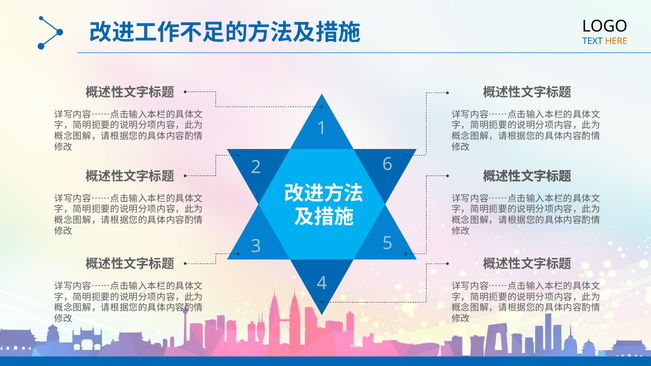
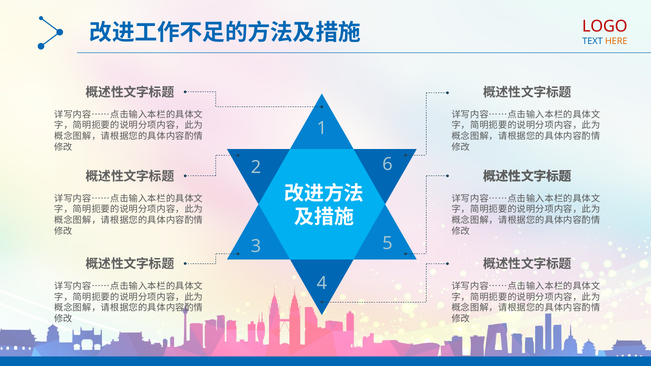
LOGO colour: black -> red
